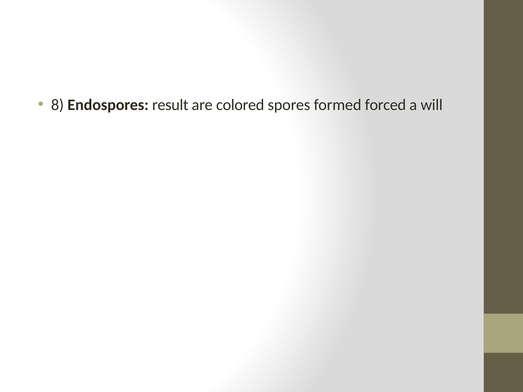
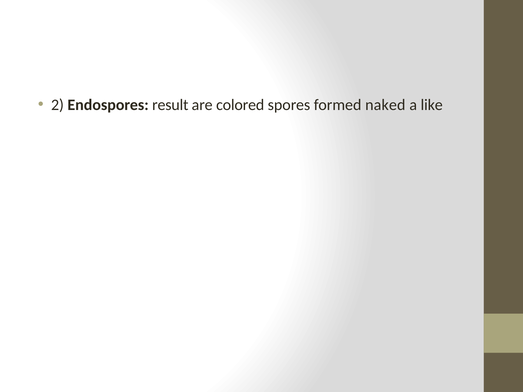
8: 8 -> 2
forced: forced -> naked
will: will -> like
